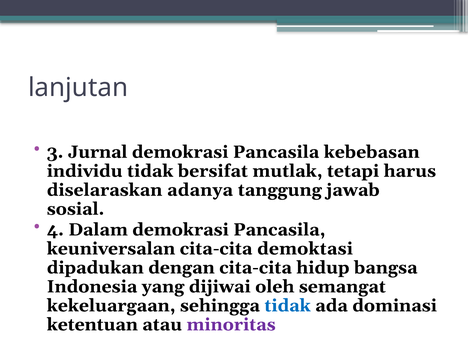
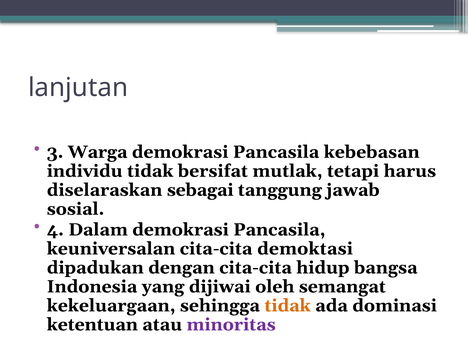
Jurnal: Jurnal -> Warga
adanya: adanya -> sebagai
tidak at (288, 306) colour: blue -> orange
